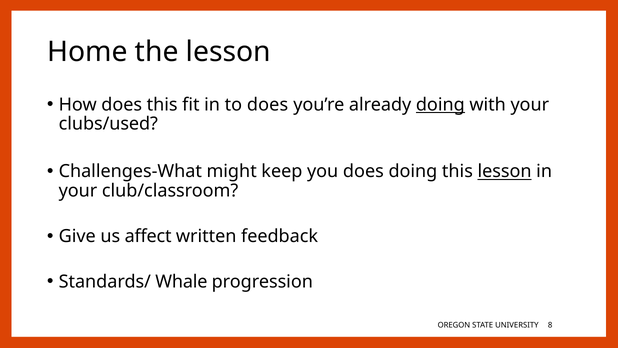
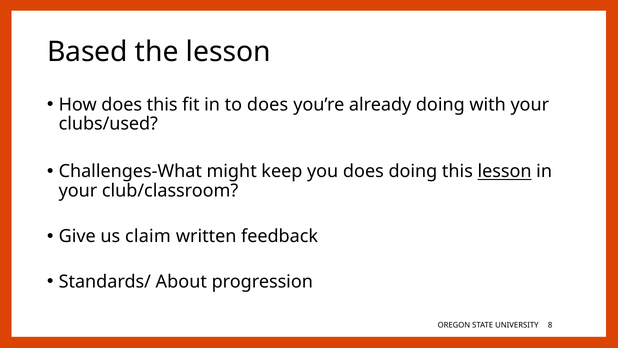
Home: Home -> Based
doing at (440, 104) underline: present -> none
affect: affect -> claim
Whale: Whale -> About
